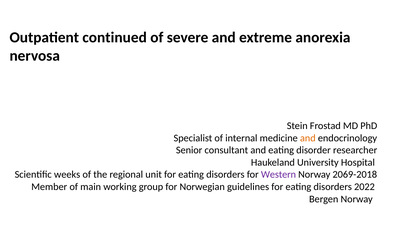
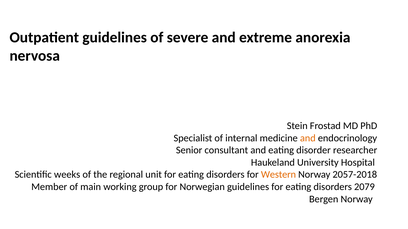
Outpatient continued: continued -> guidelines
Western colour: purple -> orange
2069-2018: 2069-2018 -> 2057-2018
2022: 2022 -> 2079
